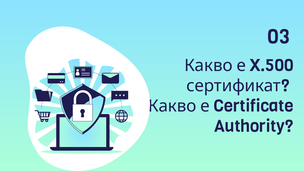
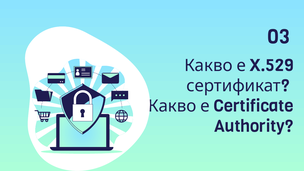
X.500: X.500 -> X.529
